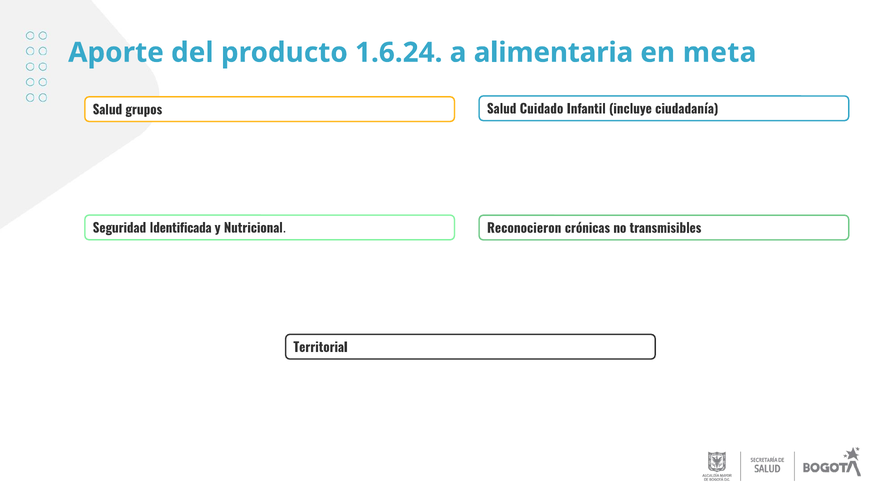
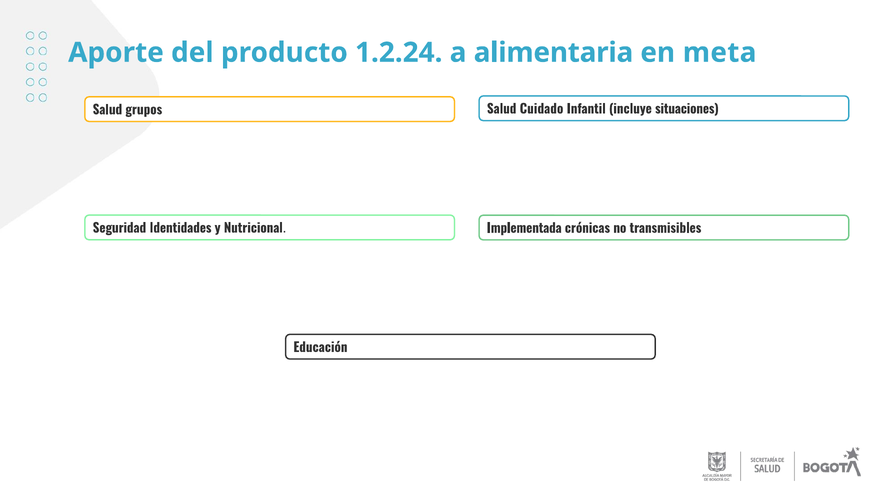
1.6.24: 1.6.24 -> 1.2.24
ciudadanía: ciudadanía -> situaciones
Identificada: Identificada -> Identidades
Reconocieron: Reconocieron -> Implementada
Territorial: Territorial -> Educación
